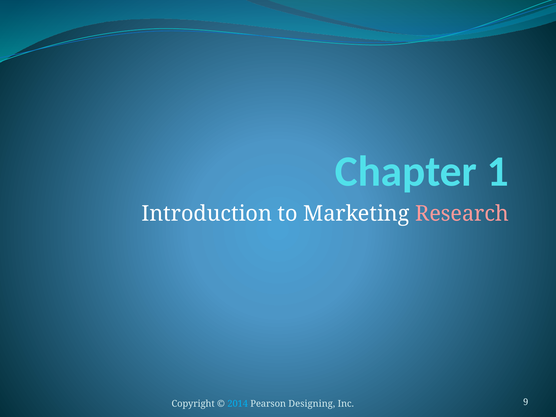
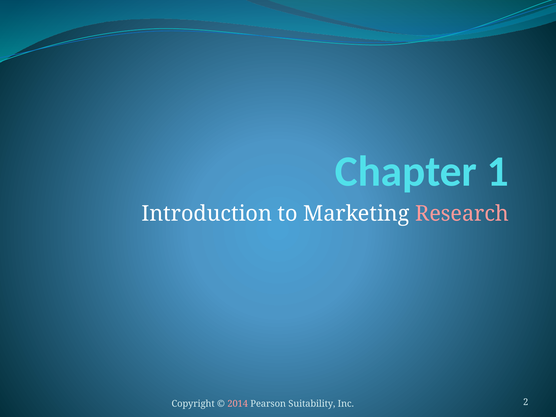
2014 colour: light blue -> pink
Designing: Designing -> Suitability
9: 9 -> 2
